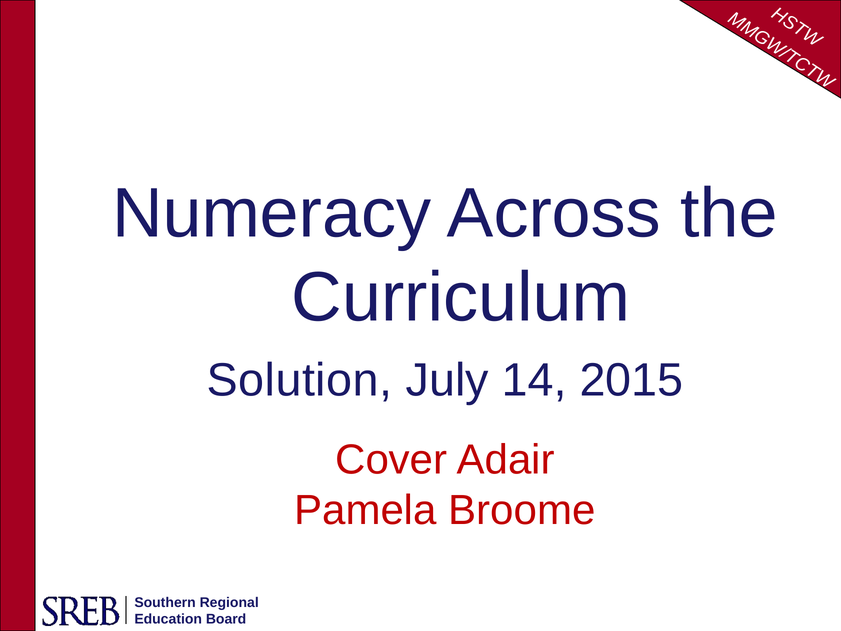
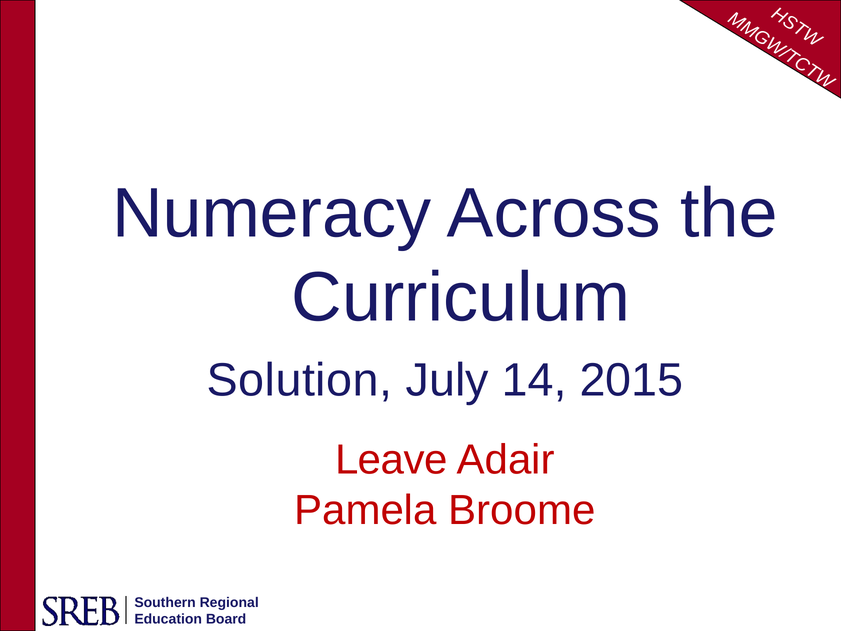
Cover: Cover -> Leave
